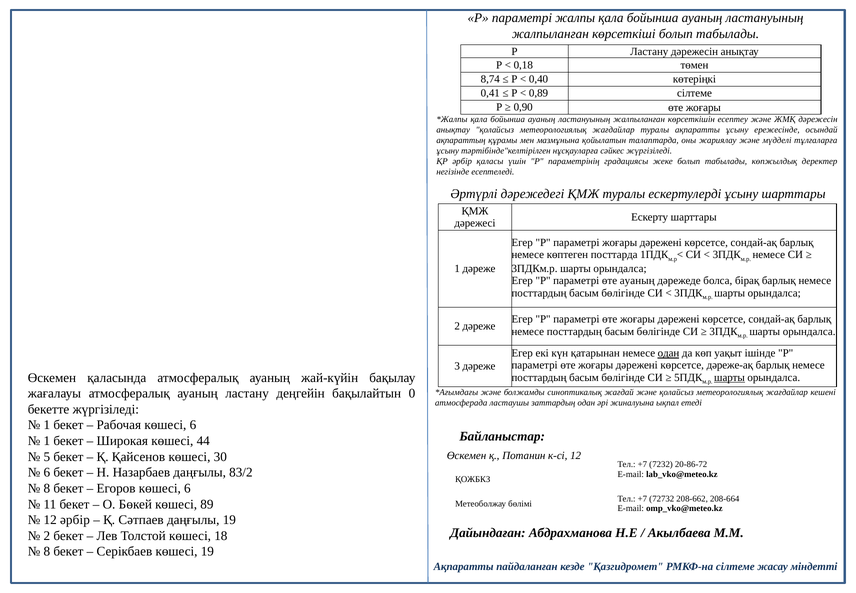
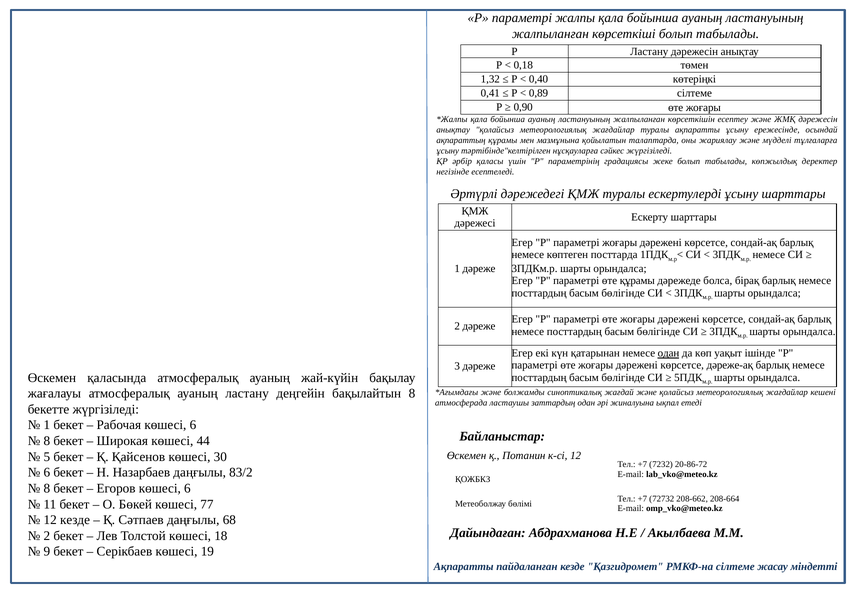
8,74: 8,74 -> 1,32
өте ауаның: ауаның -> құрамы
шарты at (729, 377) underline: present -> none
бақылайтын 0: 0 -> 8
1 at (47, 441): 1 -> 8
89: 89 -> 77
12 әрбір: әрбір -> кезде
даңғылы 19: 19 -> 68
8 at (47, 551): 8 -> 9
